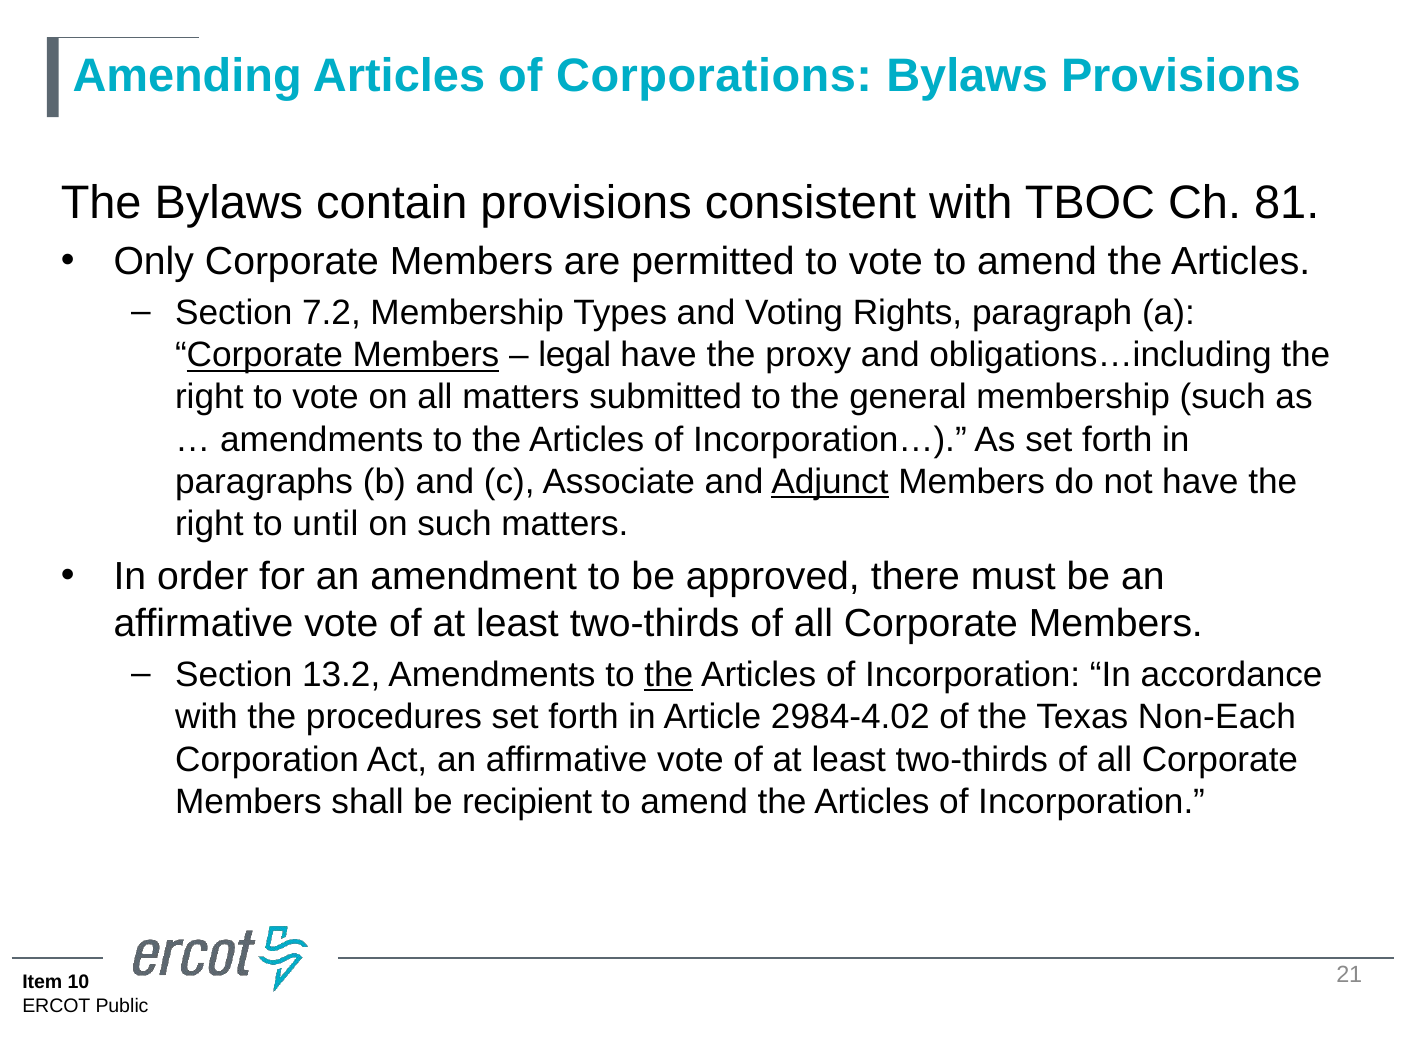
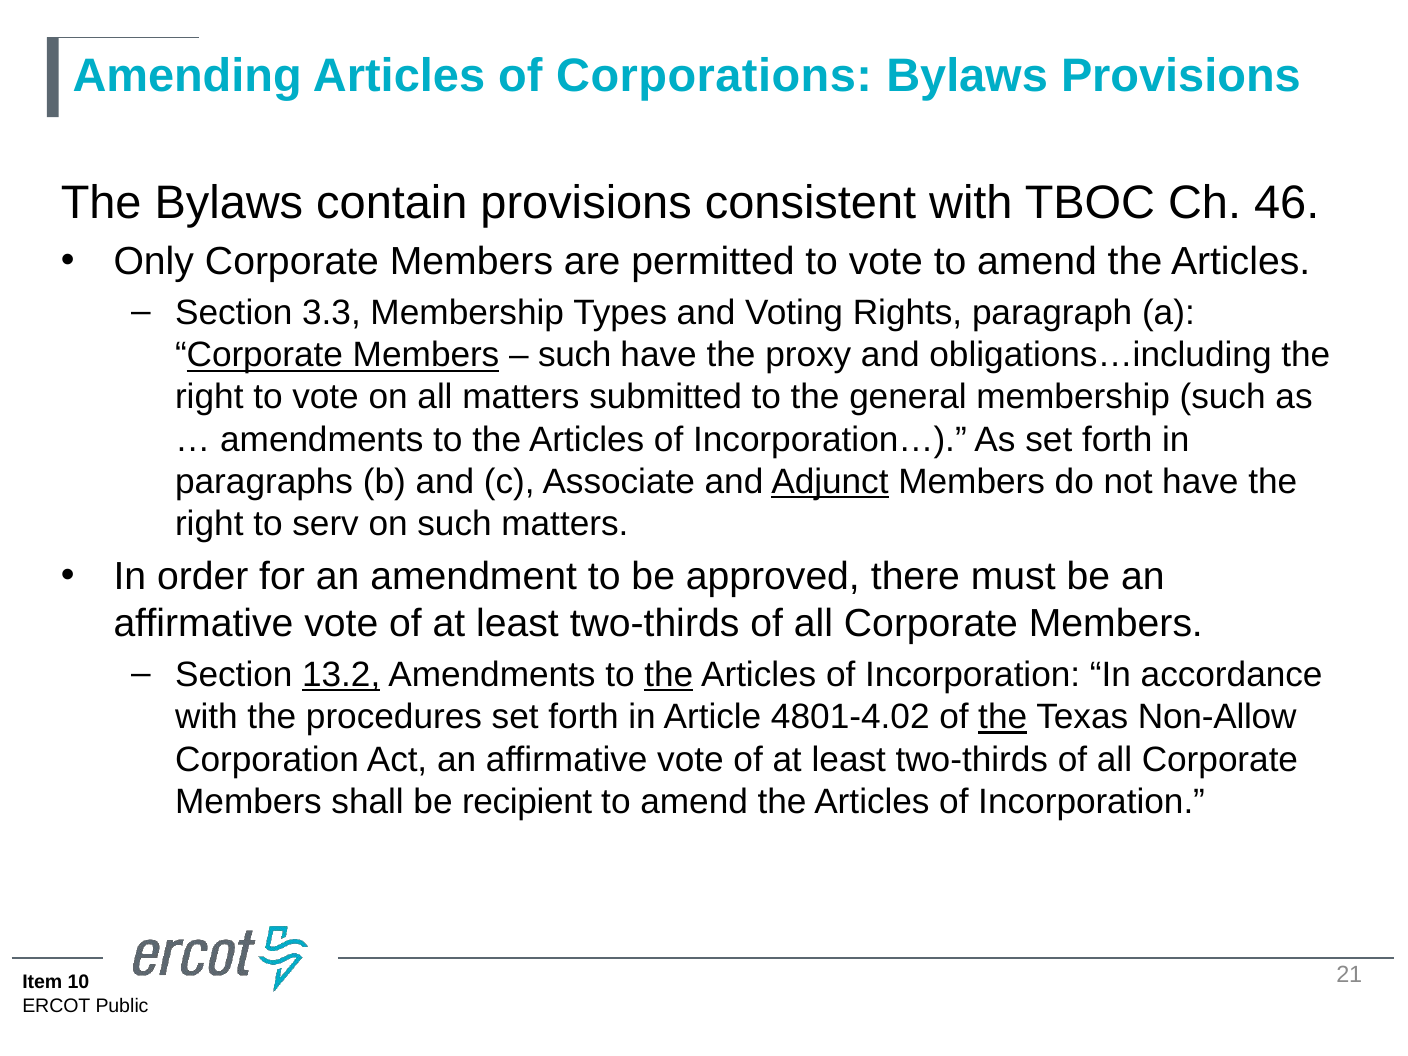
81: 81 -> 46
7.2: 7.2 -> 3.3
legal at (575, 355): legal -> such
until: until -> serv
13.2 underline: none -> present
2984-4.02: 2984-4.02 -> 4801-4.02
the at (1003, 717) underline: none -> present
Non-Each: Non-Each -> Non-Allow
